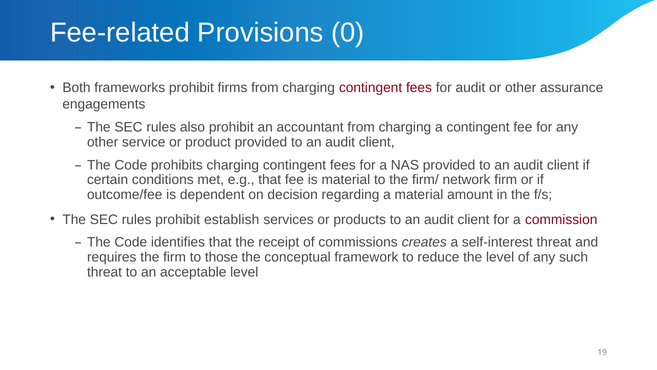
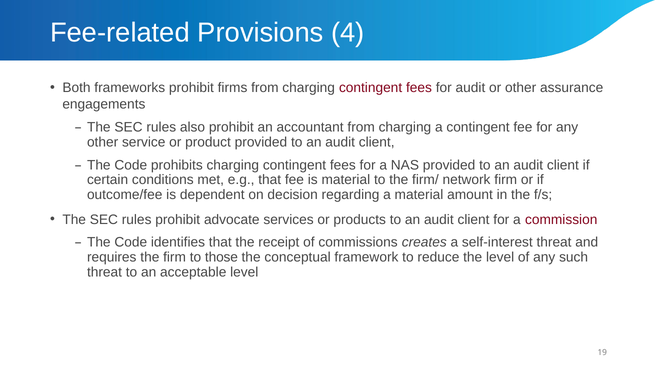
0: 0 -> 4
establish: establish -> advocate
